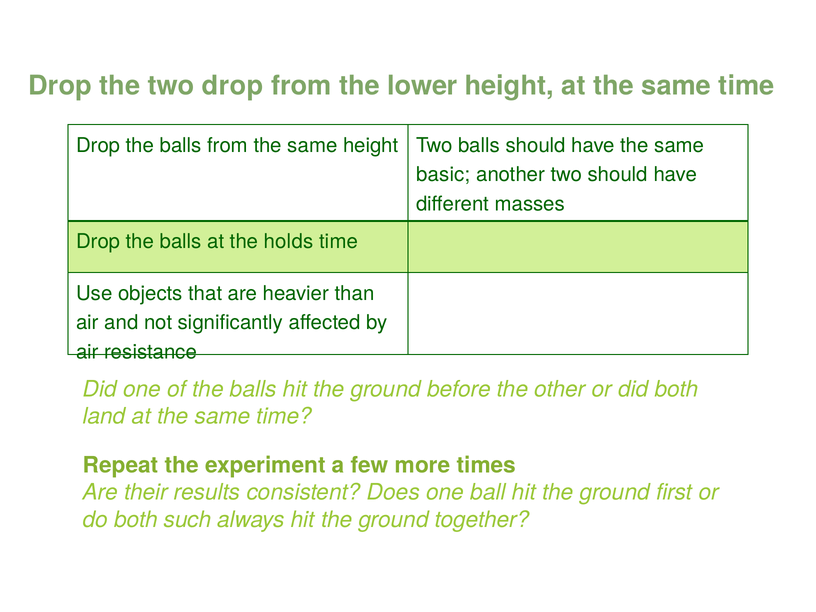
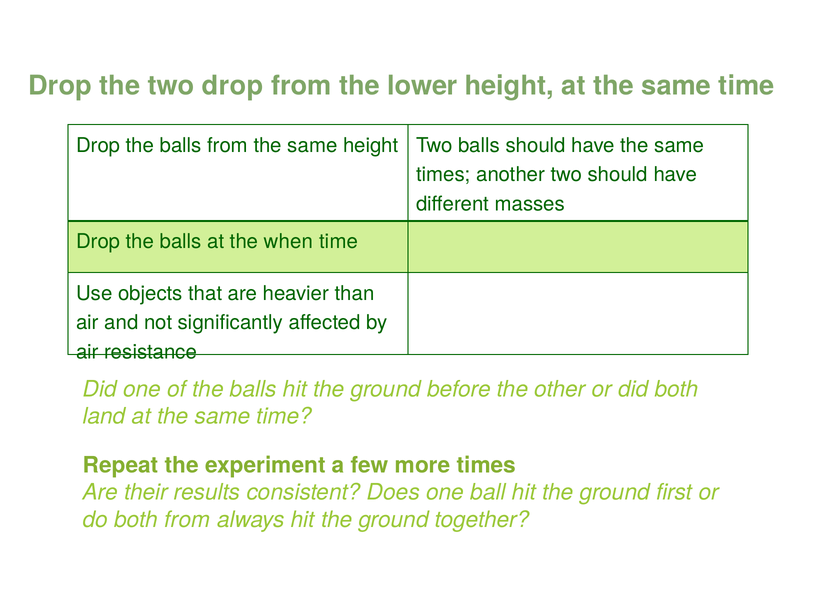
basic at (443, 175): basic -> times
holds: holds -> when
both such: such -> from
